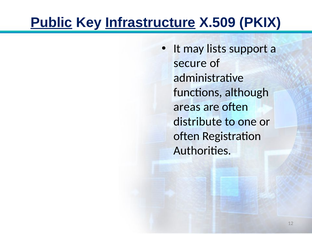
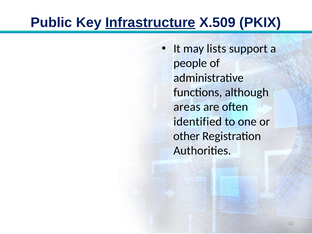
Public underline: present -> none
secure: secure -> people
distribute: distribute -> identified
often at (186, 136): often -> other
